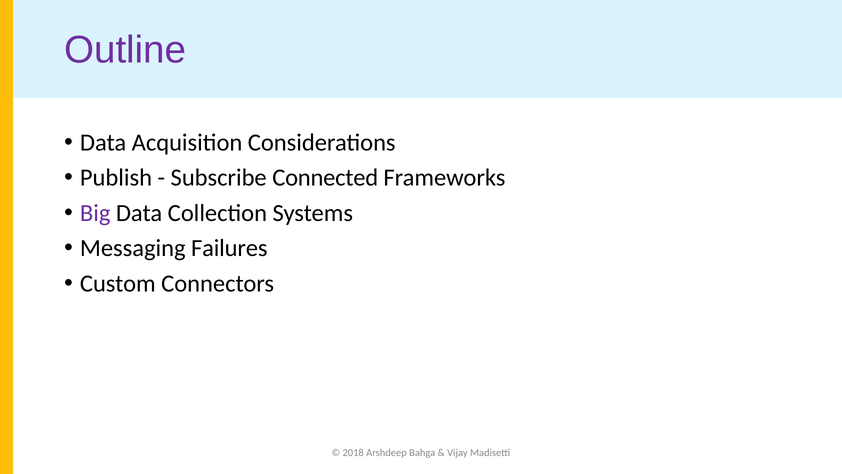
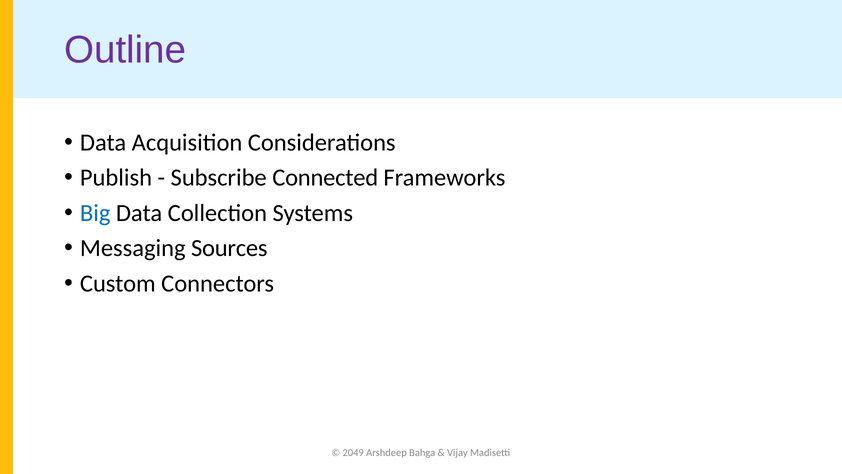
Big colour: purple -> blue
Failures: Failures -> Sources
2018: 2018 -> 2049
